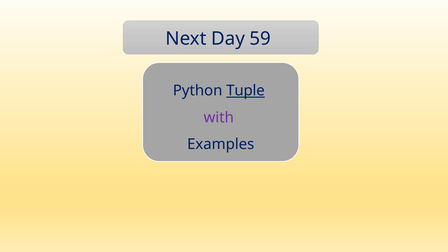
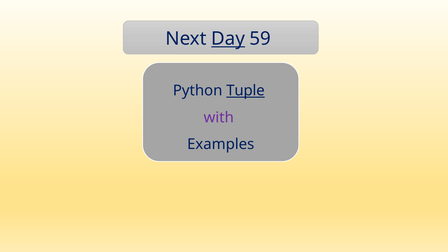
Day underline: none -> present
